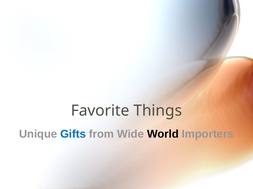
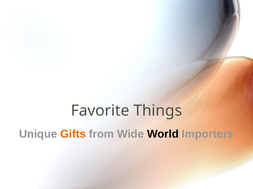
Gifts colour: blue -> orange
